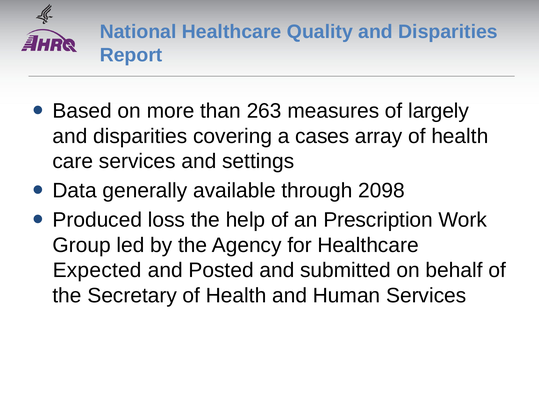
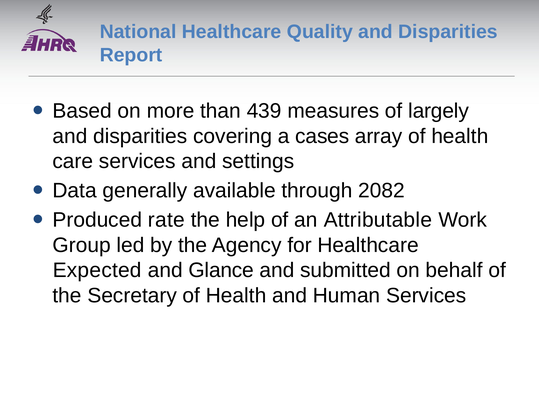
263: 263 -> 439
2098: 2098 -> 2082
loss: loss -> rate
Prescription: Prescription -> Attributable
Posted: Posted -> Glance
